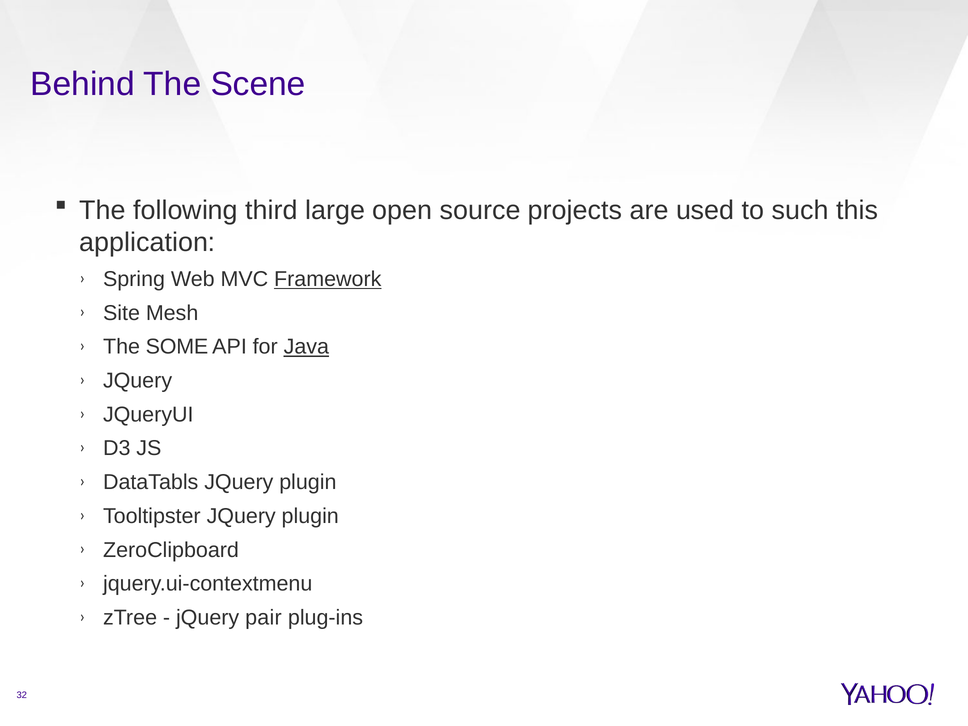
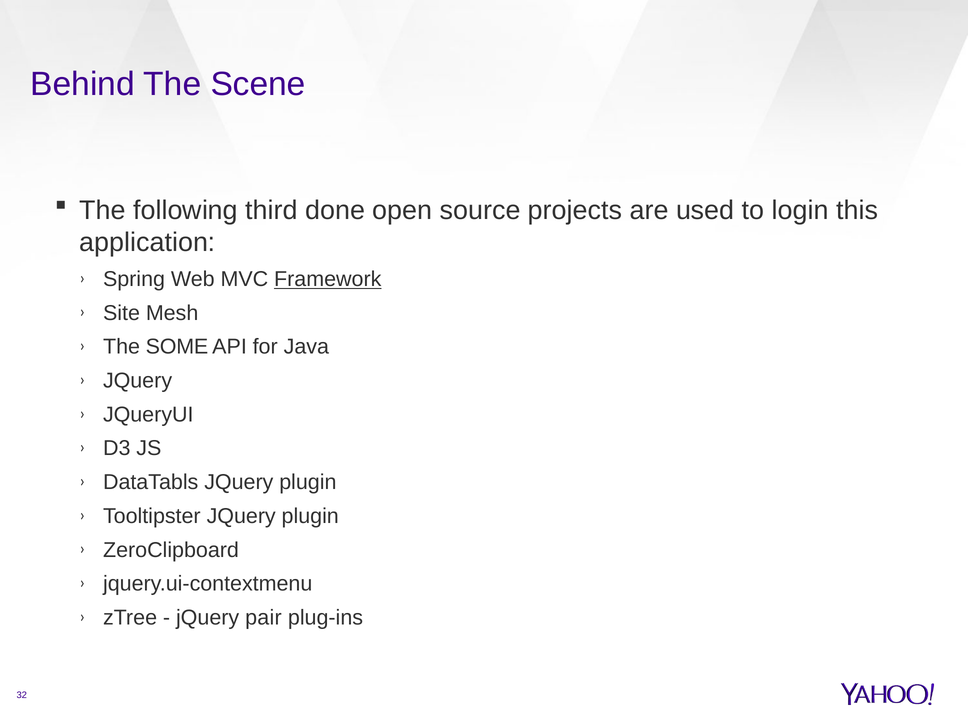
large: large -> done
such: such -> login
Java underline: present -> none
